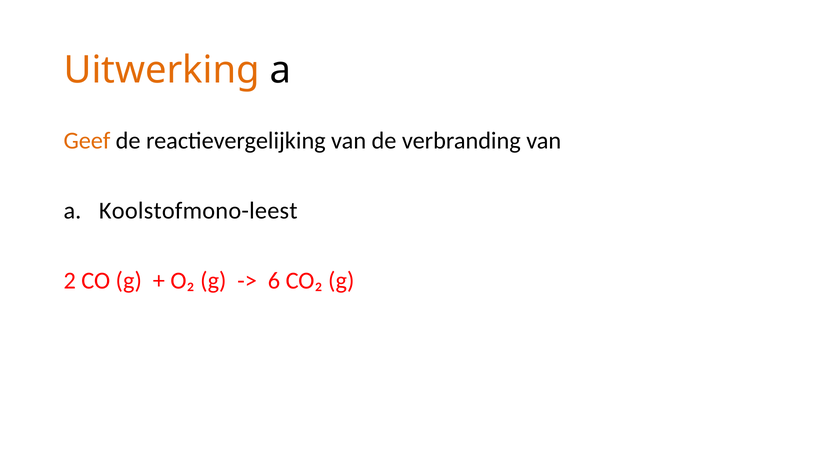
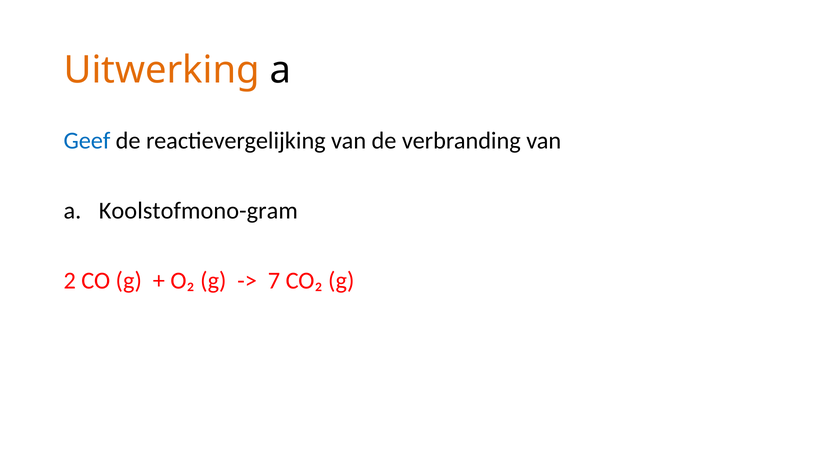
Geef colour: orange -> blue
Koolstofmono-leest: Koolstofmono-leest -> Koolstofmono-gram
6: 6 -> 7
